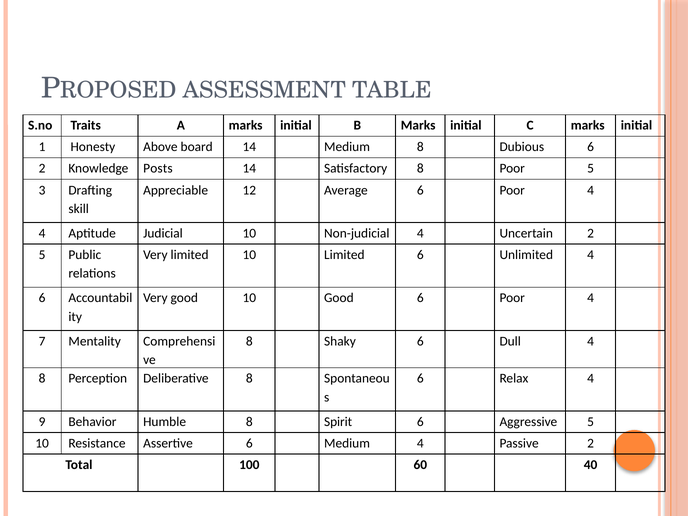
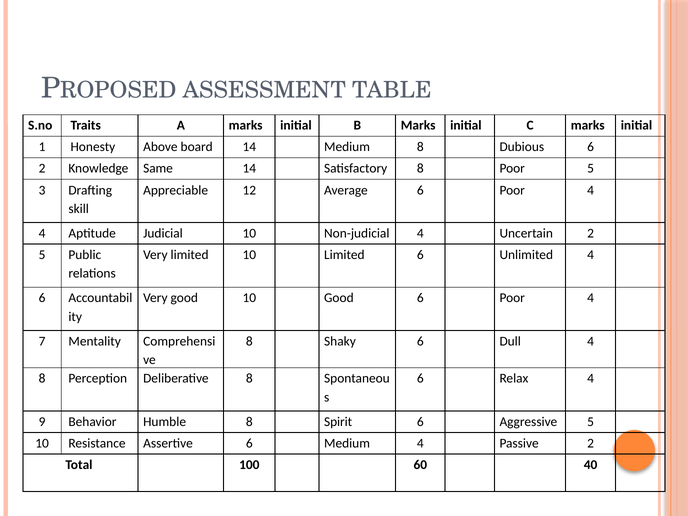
Posts: Posts -> Same
